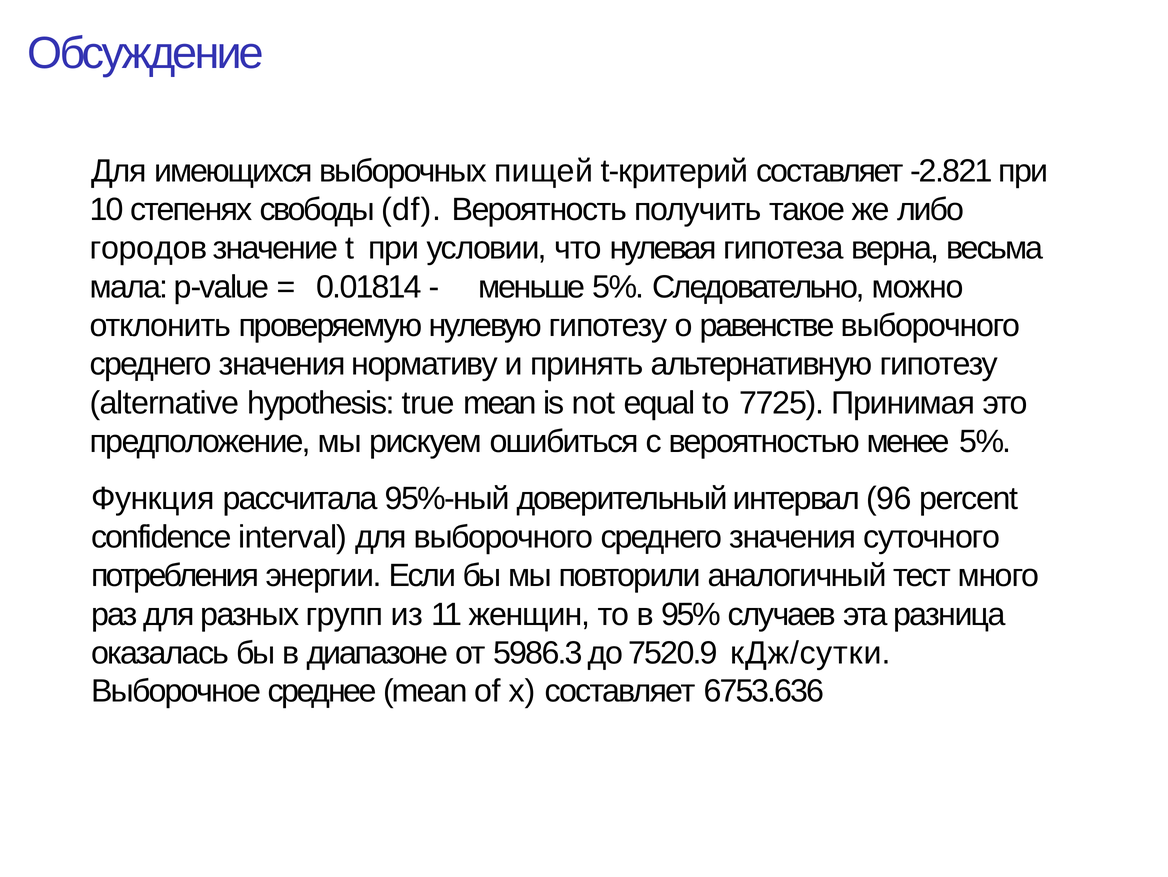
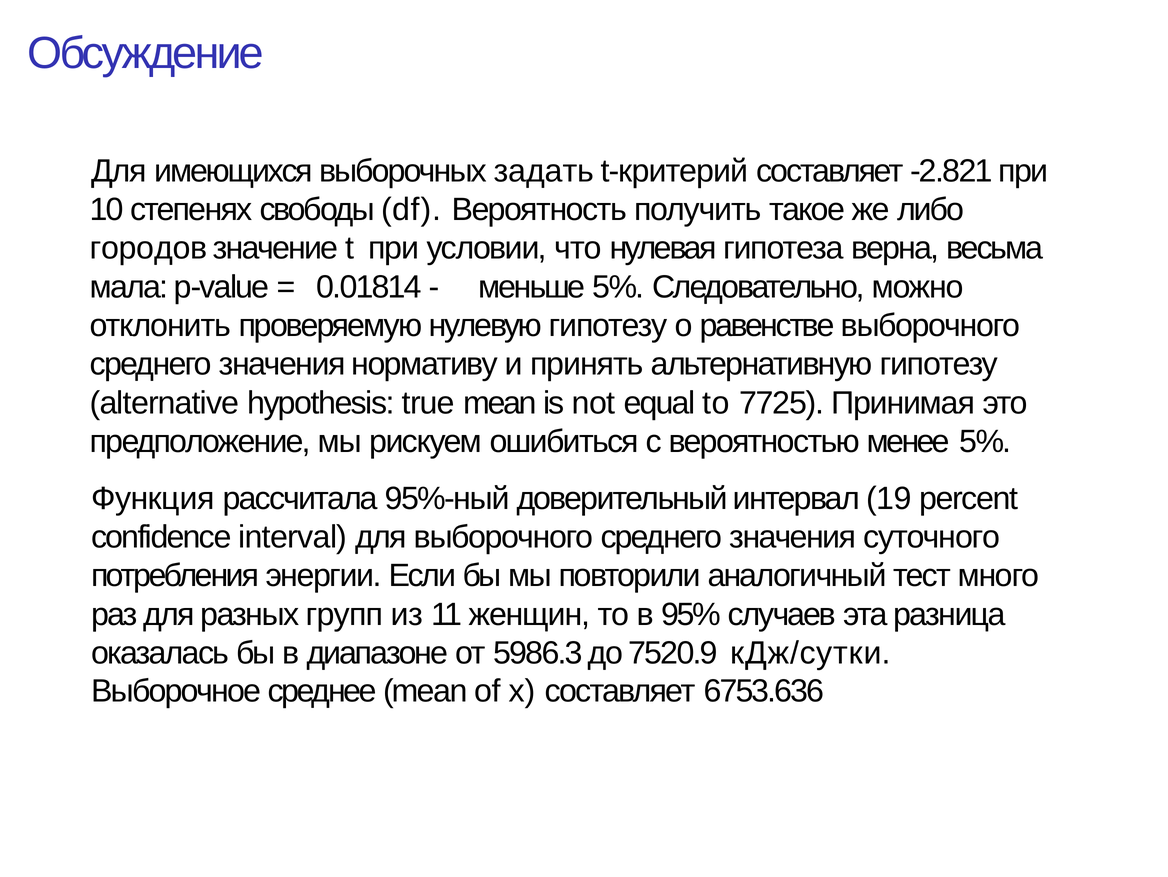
пищей: пищей -> задать
96: 96 -> 19
